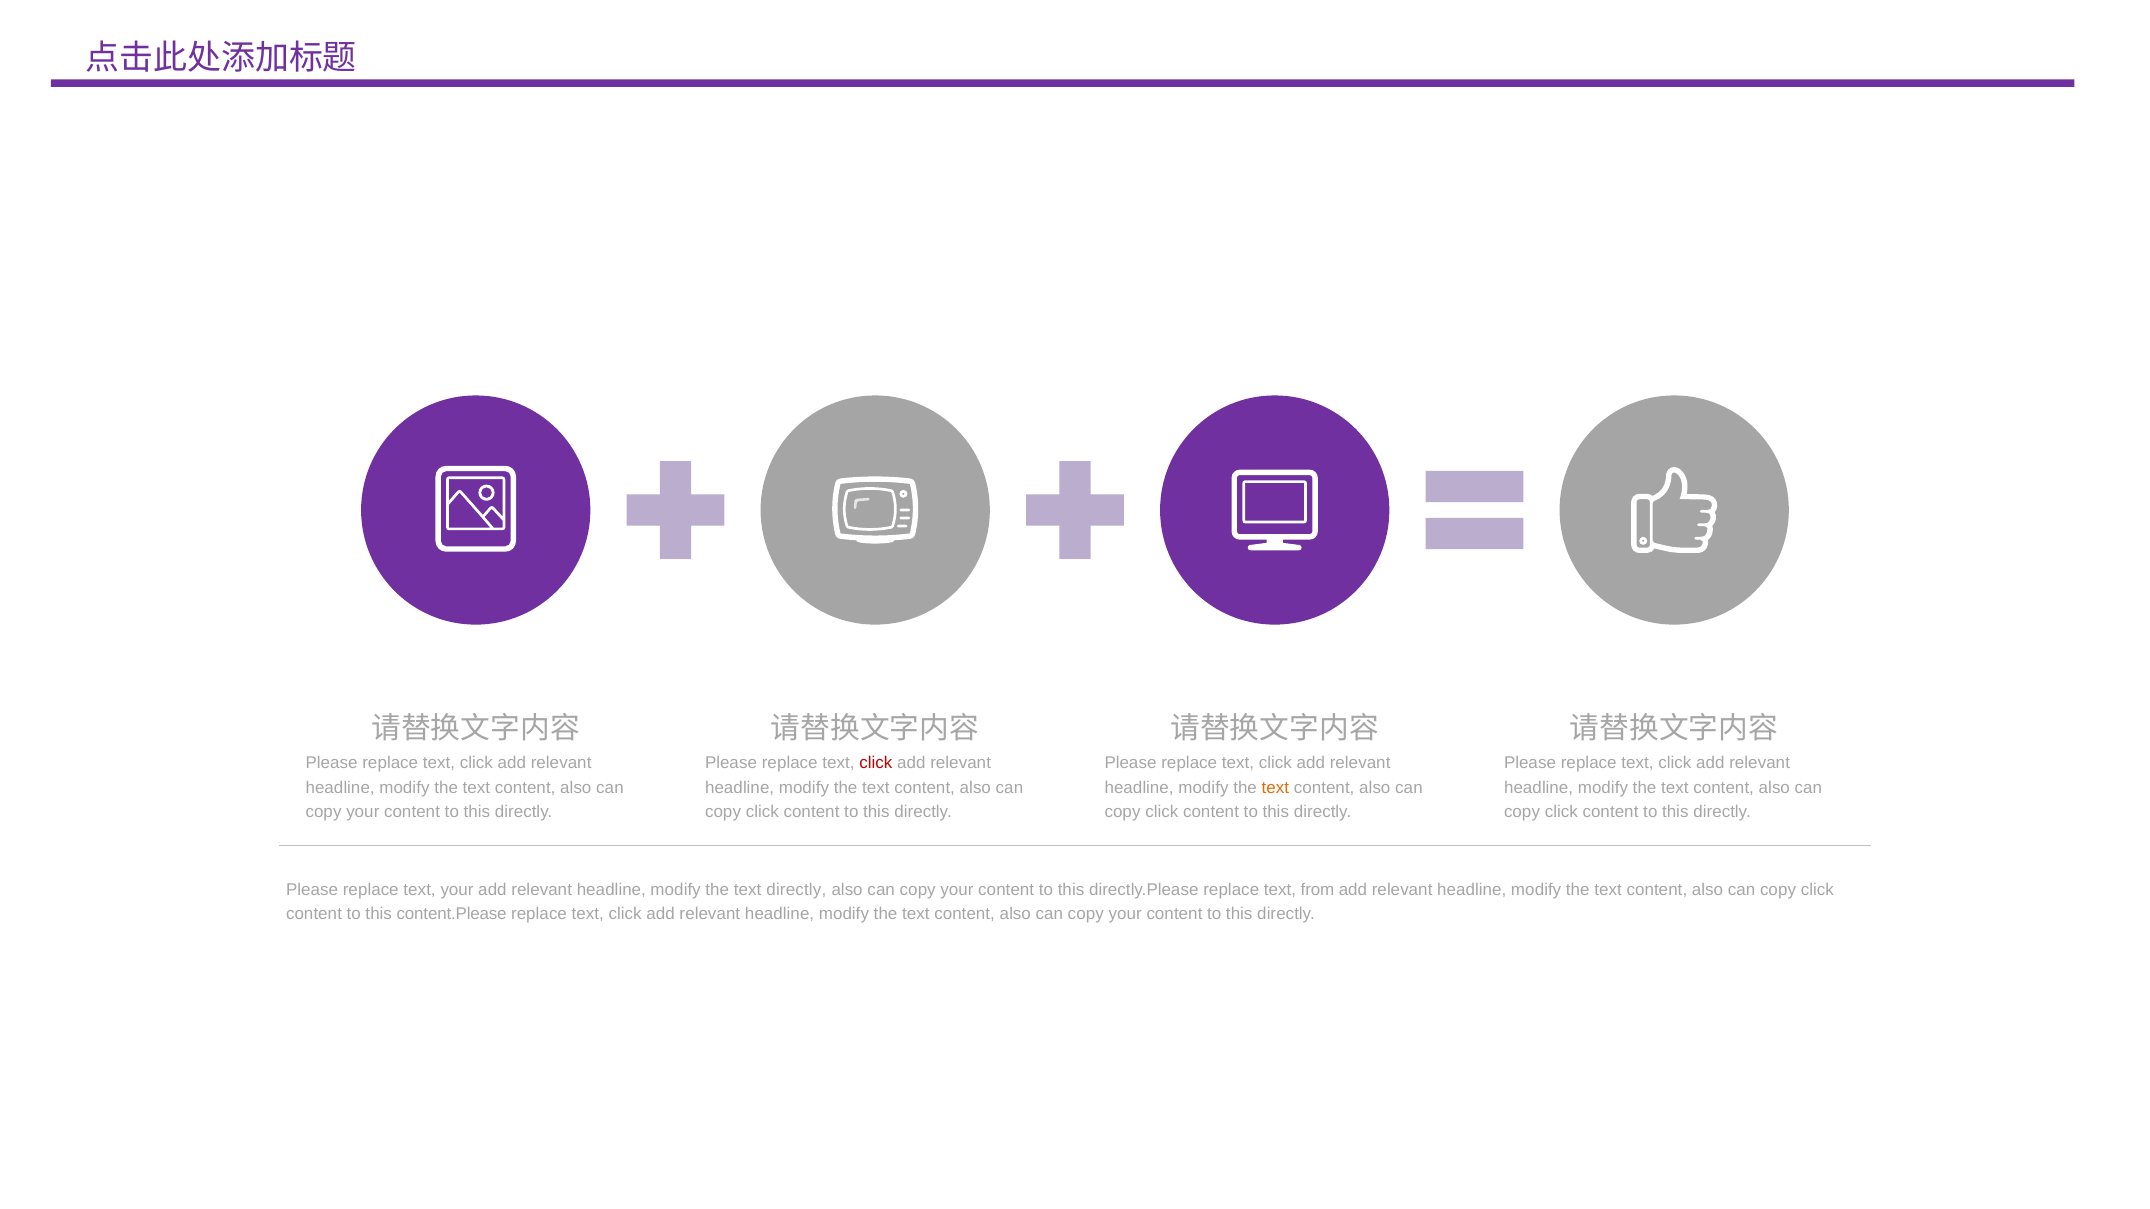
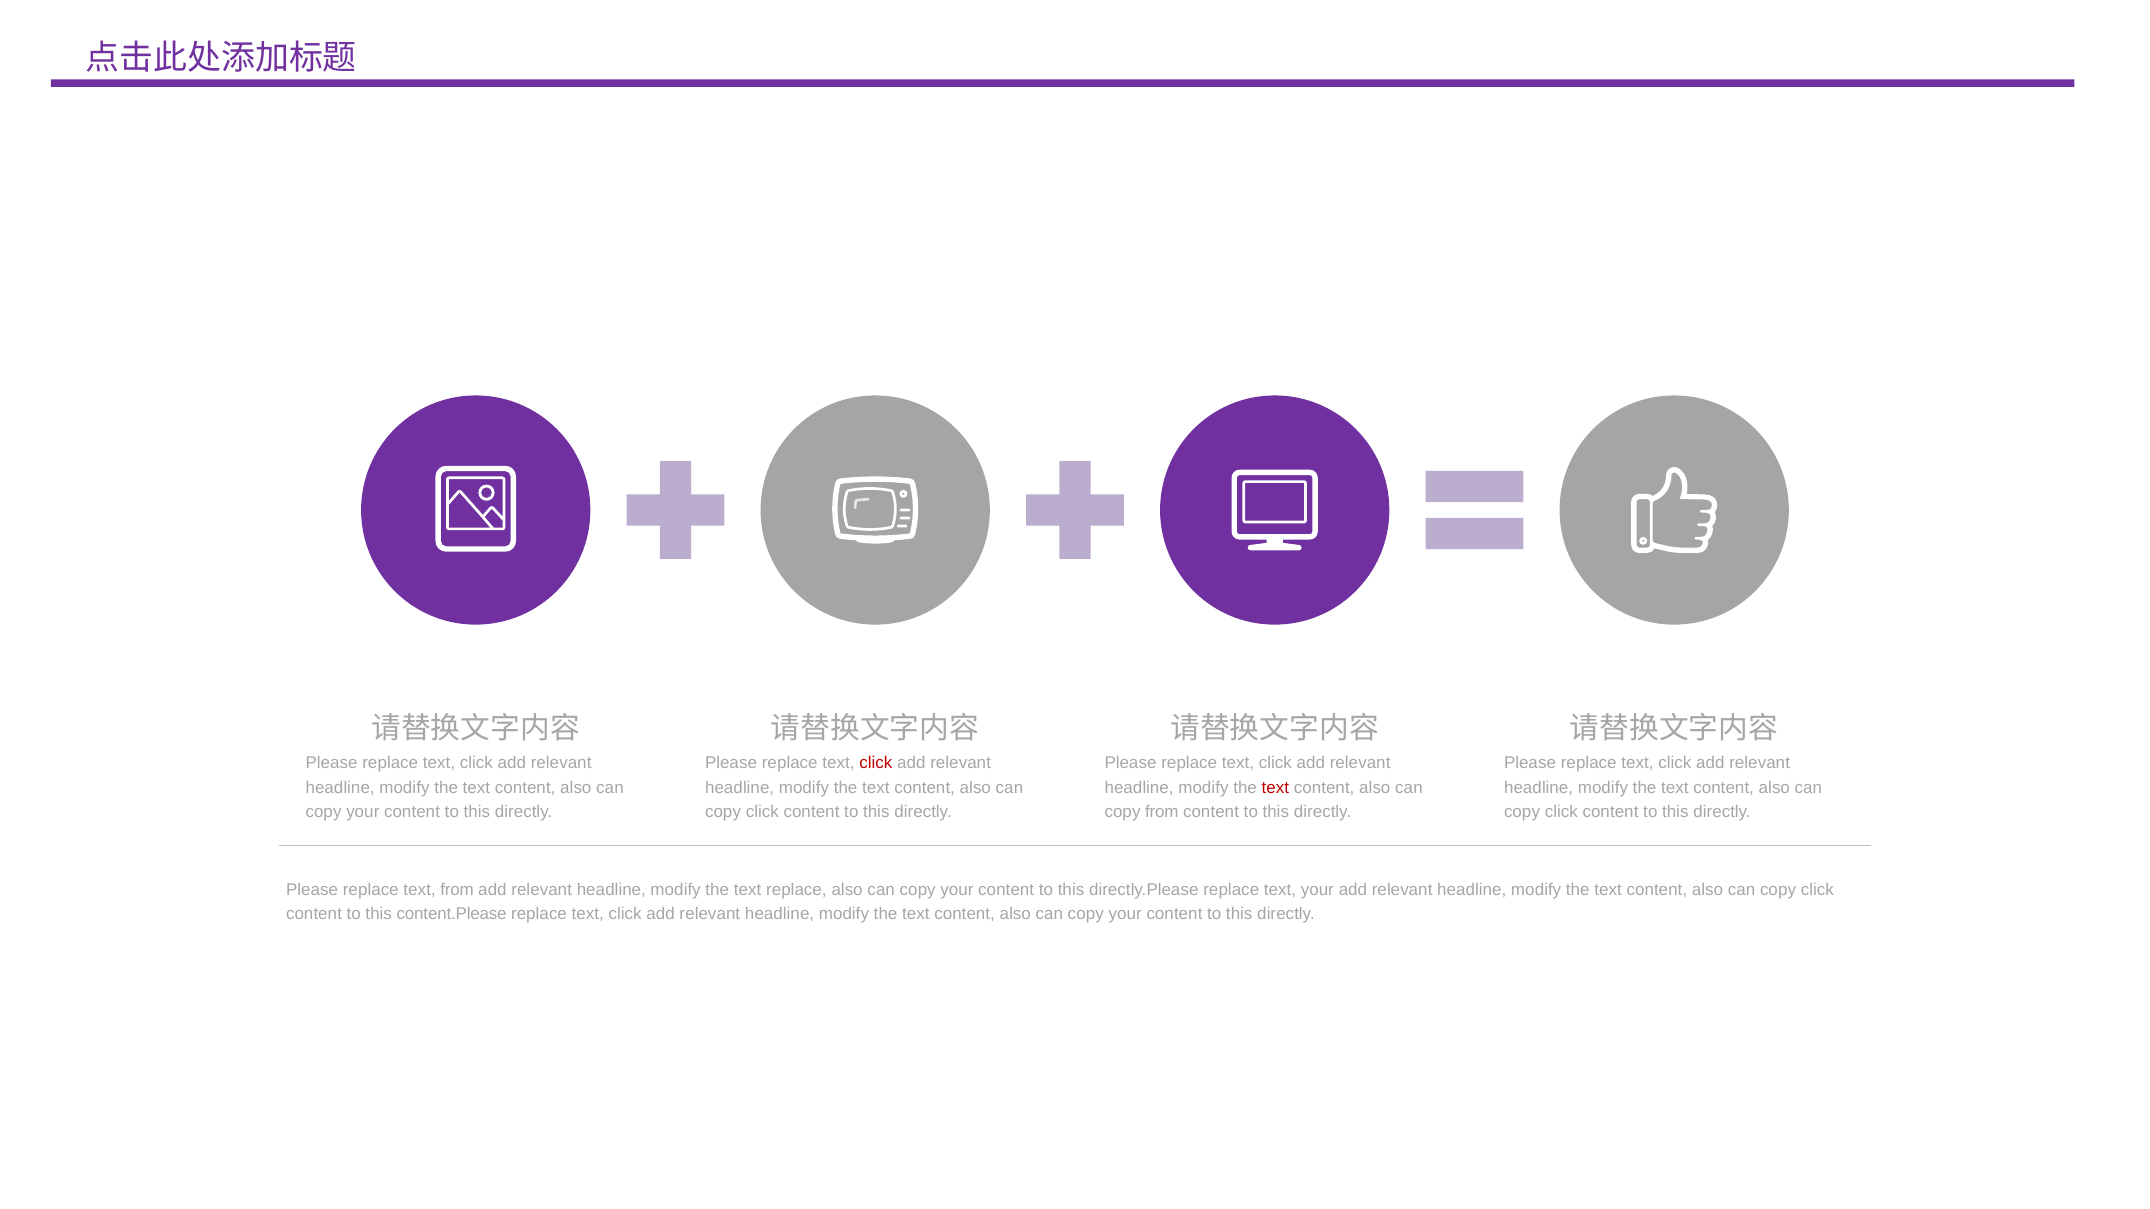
text at (1275, 788) colour: orange -> red
click at (1162, 812): click -> from
text your: your -> from
text directly: directly -> replace
text from: from -> your
